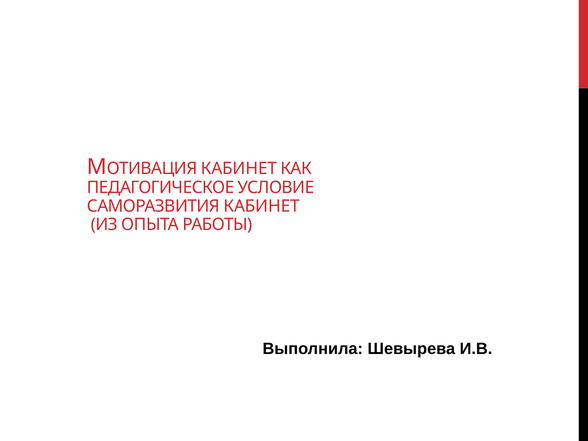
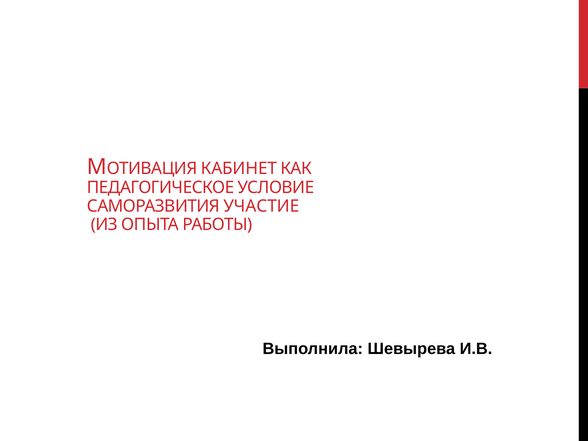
САМОРАЗВИТИЯ КАБИНЕТ: КАБИНЕТ -> УЧАСТИЕ
